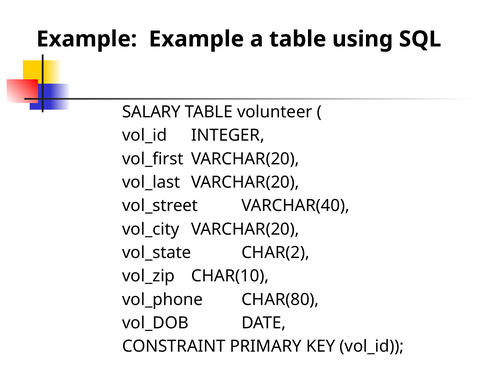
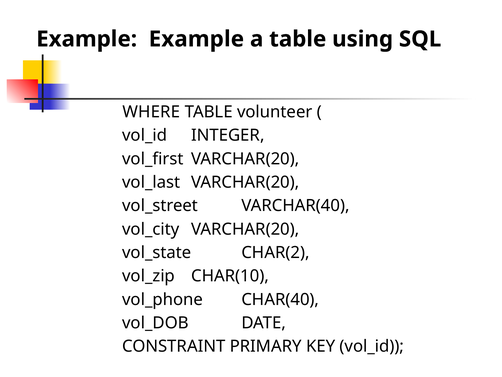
SALARY: SALARY -> WHERE
CHAR(80: CHAR(80 -> CHAR(40
